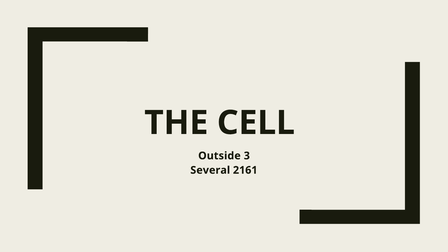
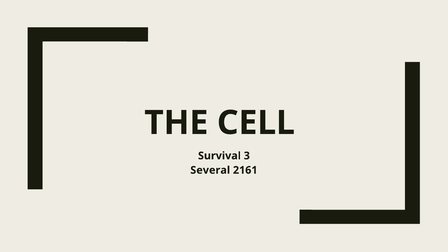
Outside: Outside -> Survival
